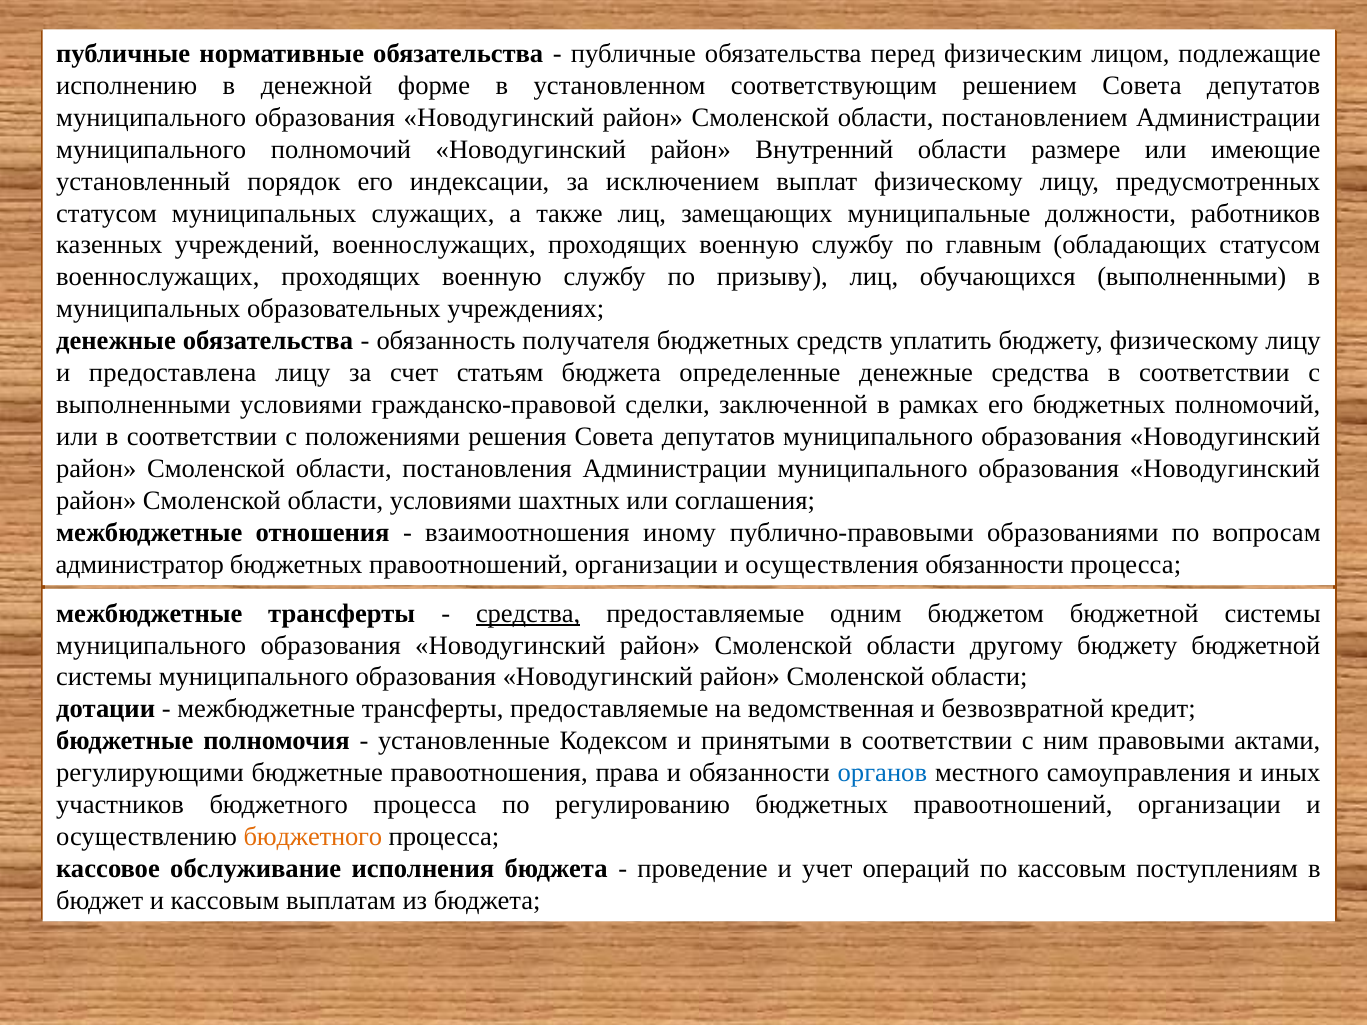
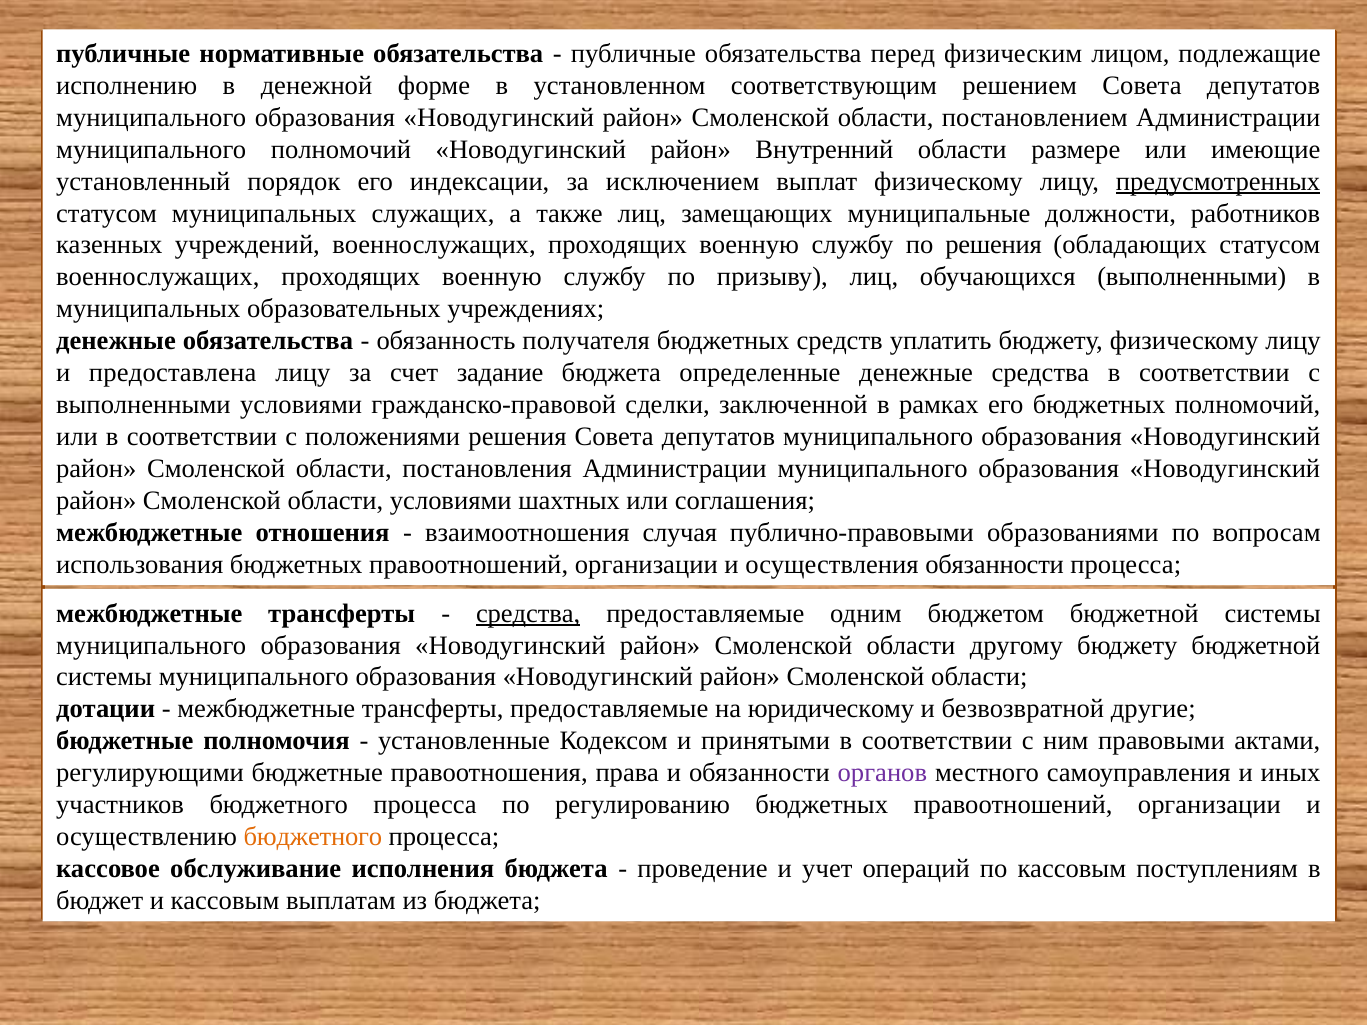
предусмотренных underline: none -> present
по главным: главным -> решения
статьям: статьям -> задание
иному: иному -> случая
администратор: администратор -> использования
ведомственная: ведомственная -> юридическому
кредит: кредит -> другие
органов colour: blue -> purple
